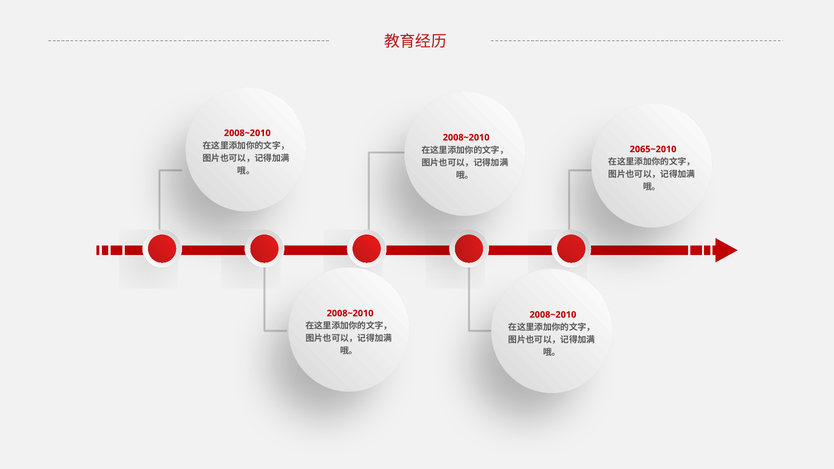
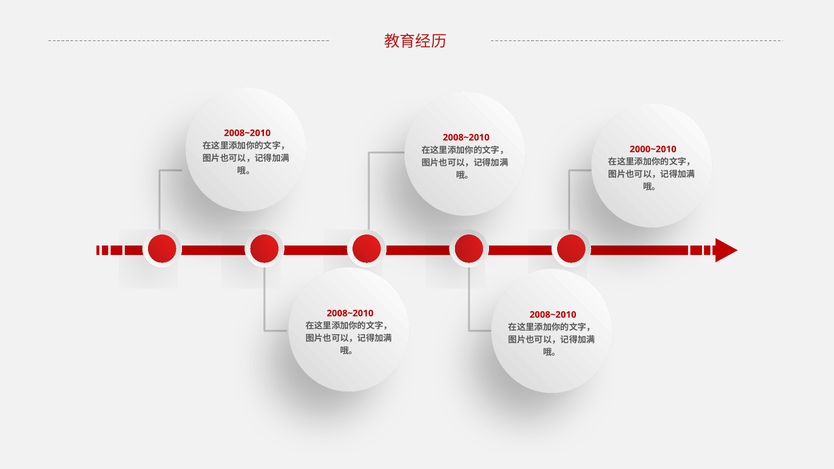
2065~2010: 2065~2010 -> 2000~2010
